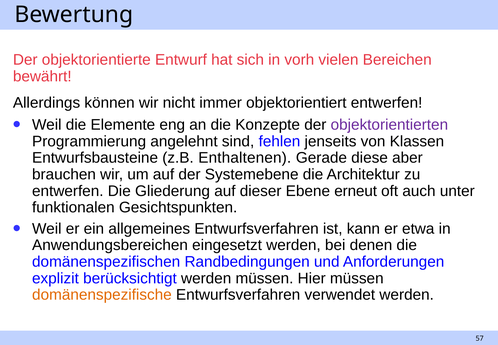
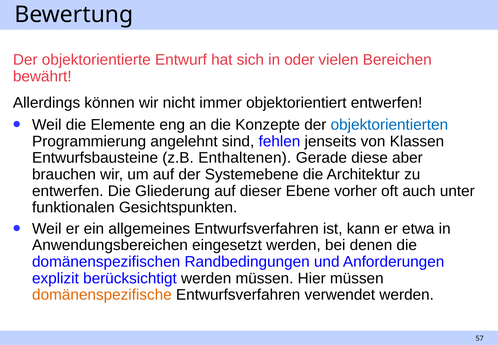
vorh: vorh -> oder
objektorientierten colour: purple -> blue
erneut: erneut -> vorher
